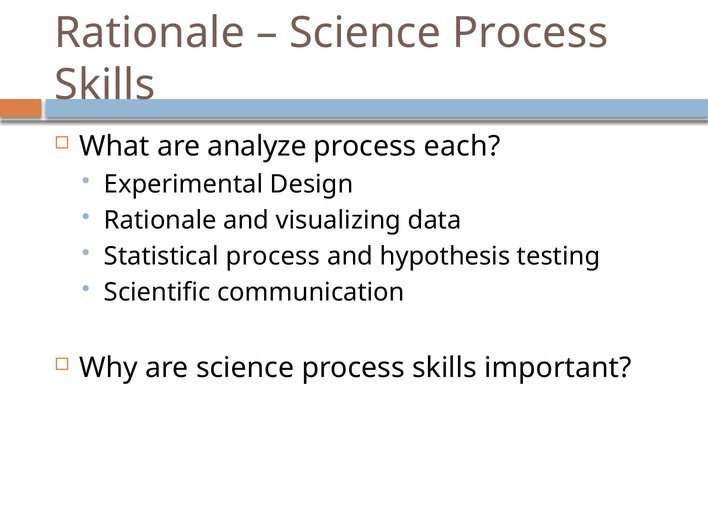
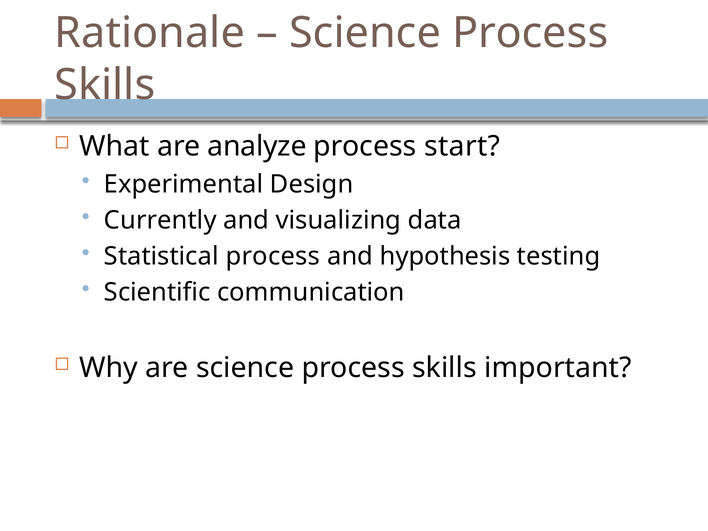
each: each -> start
Rationale at (160, 220): Rationale -> Currently
